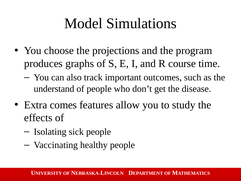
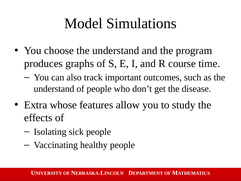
choose the projections: projections -> understand
comes: comes -> whose
